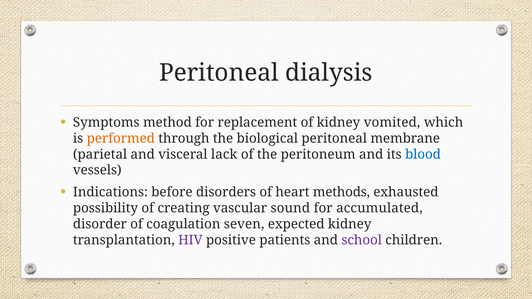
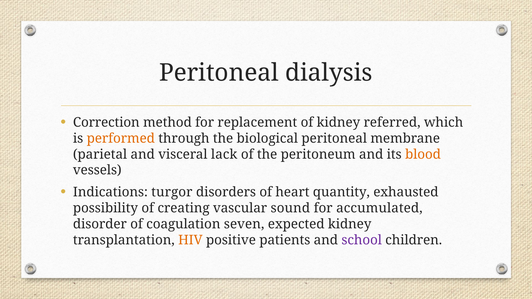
Symptoms: Symptoms -> Correction
vomited: vomited -> referred
blood colour: blue -> orange
before: before -> turgor
methods: methods -> quantity
HIV colour: purple -> orange
